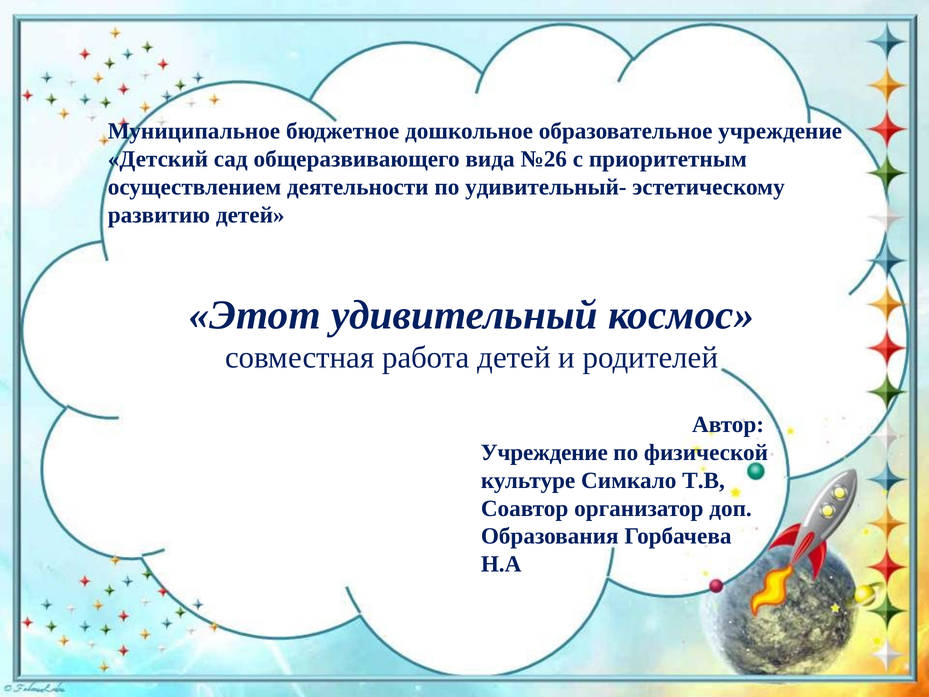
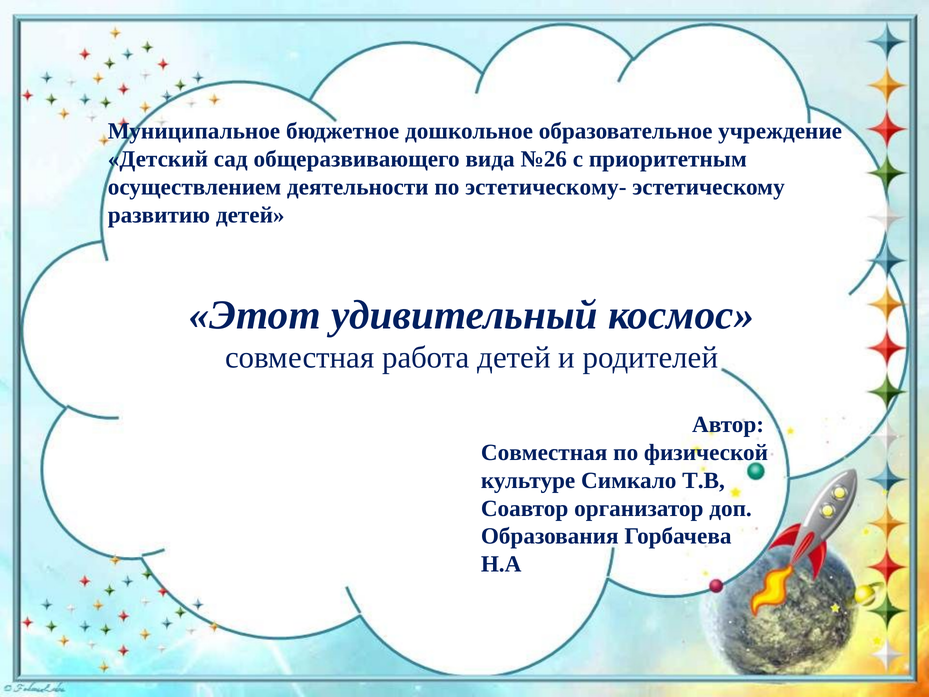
удивительный-: удивительный- -> эстетическому-
Учреждение at (544, 452): Учреждение -> Совместная
